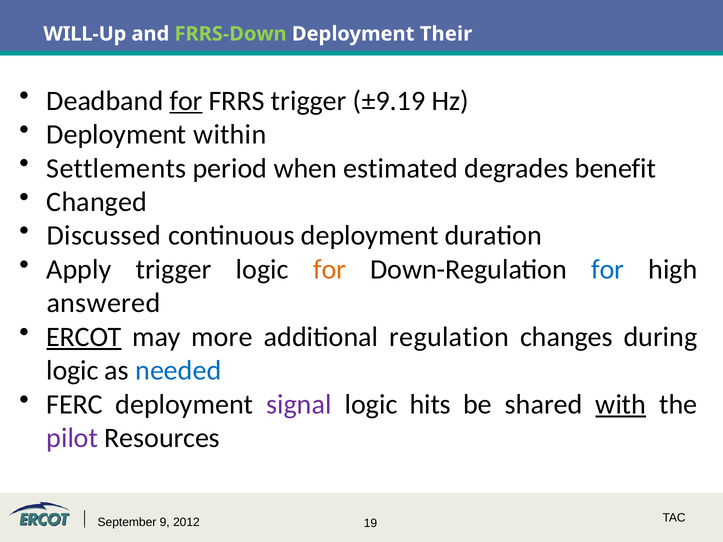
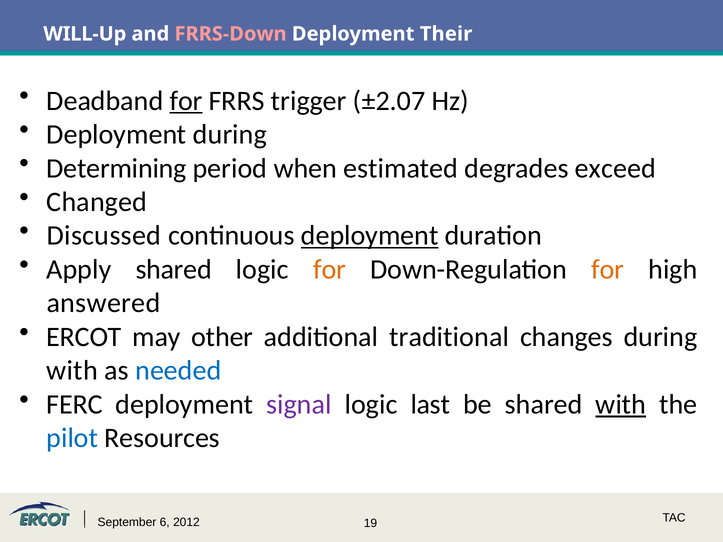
FRRS-Down colour: light green -> pink
±9.19: ±9.19 -> ±2.07
Deployment within: within -> during
Settlements: Settlements -> Determining
benefit: benefit -> exceed
deployment at (370, 236) underline: none -> present
Apply trigger: trigger -> shared
for at (608, 270) colour: blue -> orange
ERCOT underline: present -> none
more: more -> other
regulation: regulation -> traditional
logic at (72, 371): logic -> with
hits: hits -> last
pilot colour: purple -> blue
9: 9 -> 6
